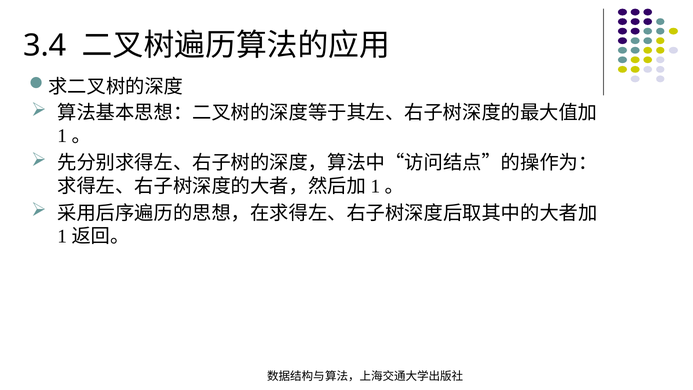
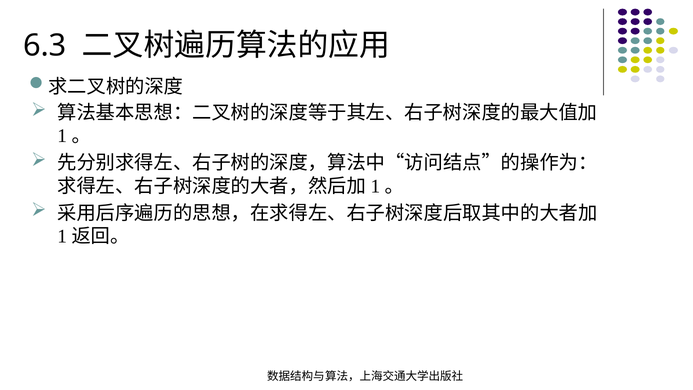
3.4: 3.4 -> 6.3
